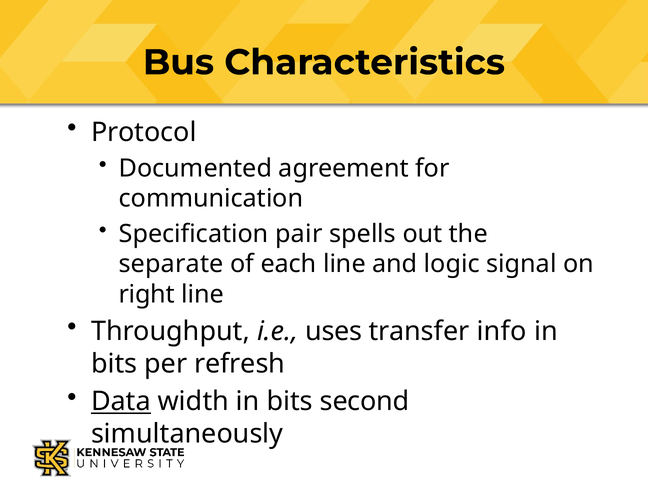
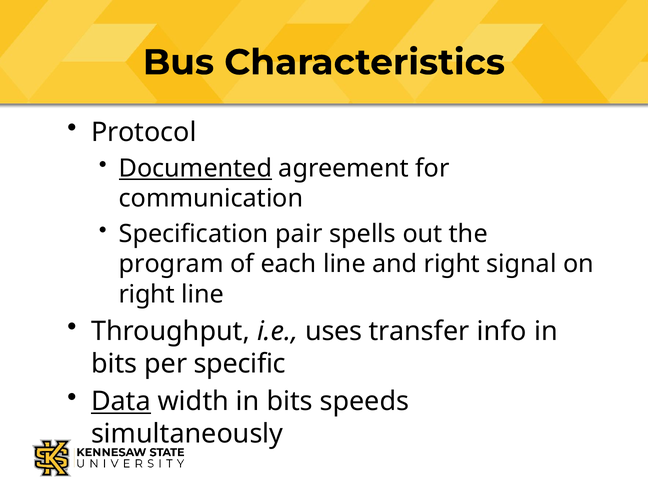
Documented underline: none -> present
separate: separate -> program
and logic: logic -> right
refresh: refresh -> specific
second: second -> speeds
